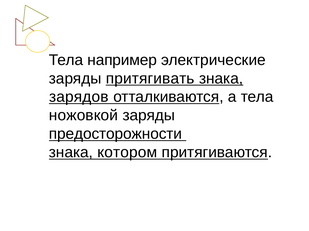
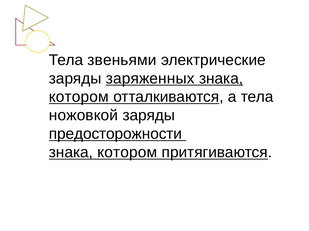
например: например -> звеньями
притягивать: притягивать -> заряженных
зарядов at (79, 97): зарядов -> котором
